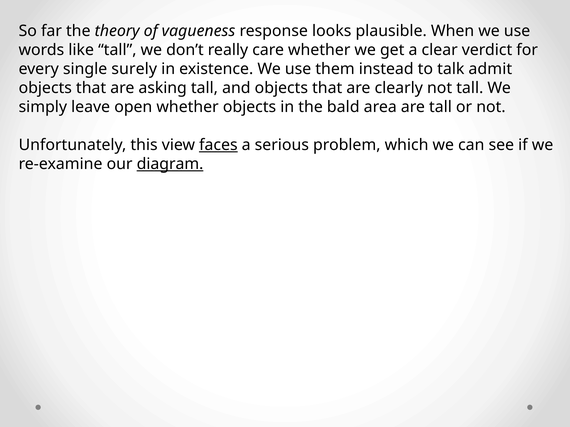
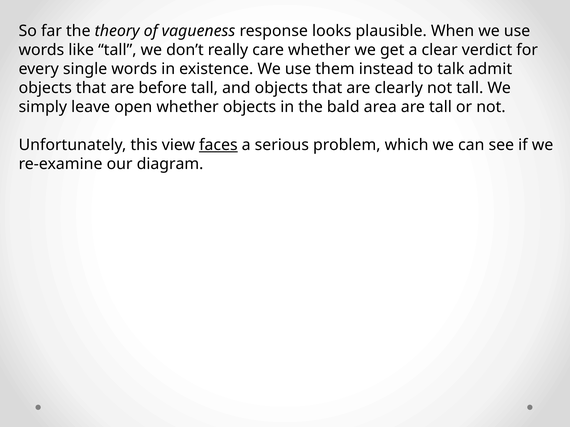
single surely: surely -> words
asking: asking -> before
diagram underline: present -> none
